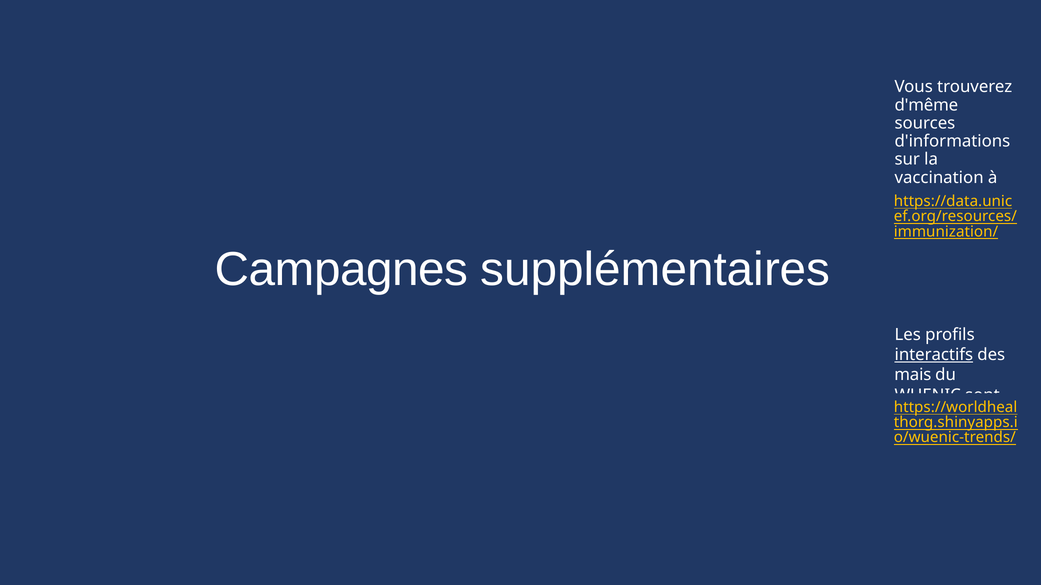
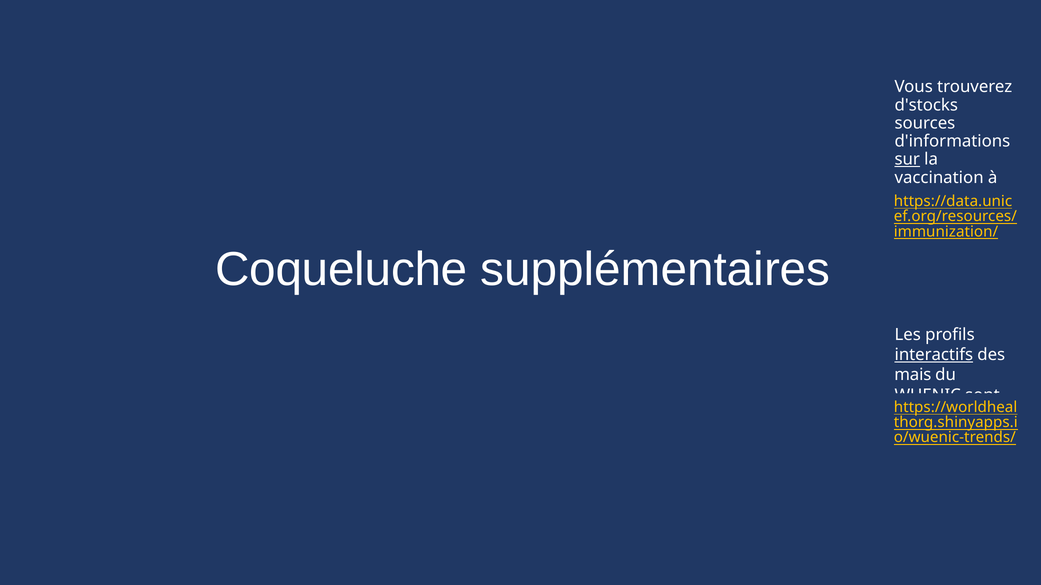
d'même: d'même -> d'stocks
sur underline: none -> present
Campagnes: Campagnes -> Coqueluche
